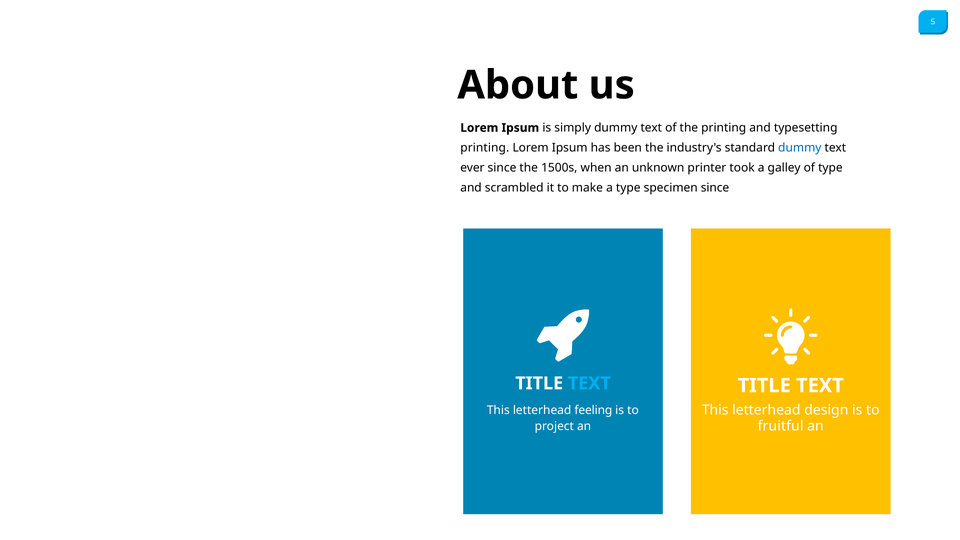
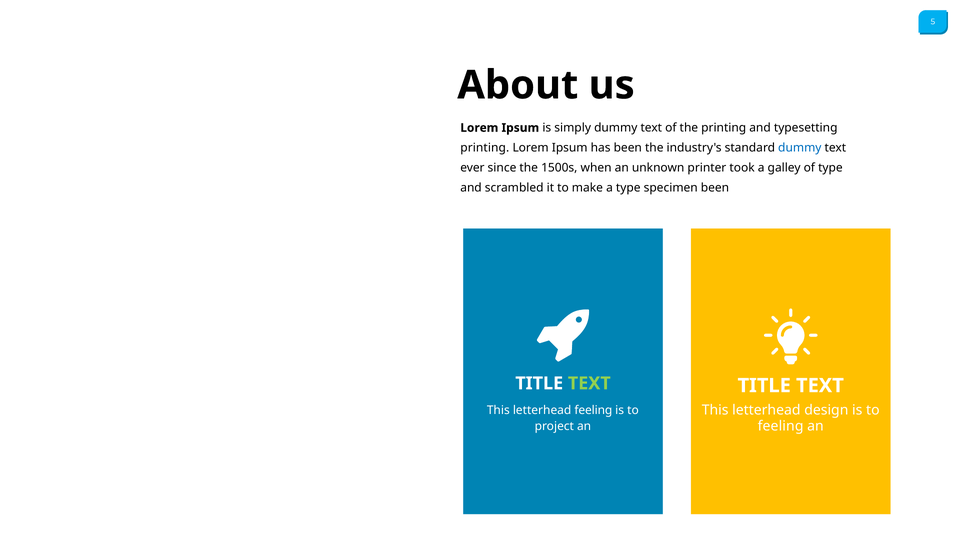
specimen since: since -> been
TEXT at (589, 383) colour: light blue -> light green
fruitful at (781, 426): fruitful -> feeling
